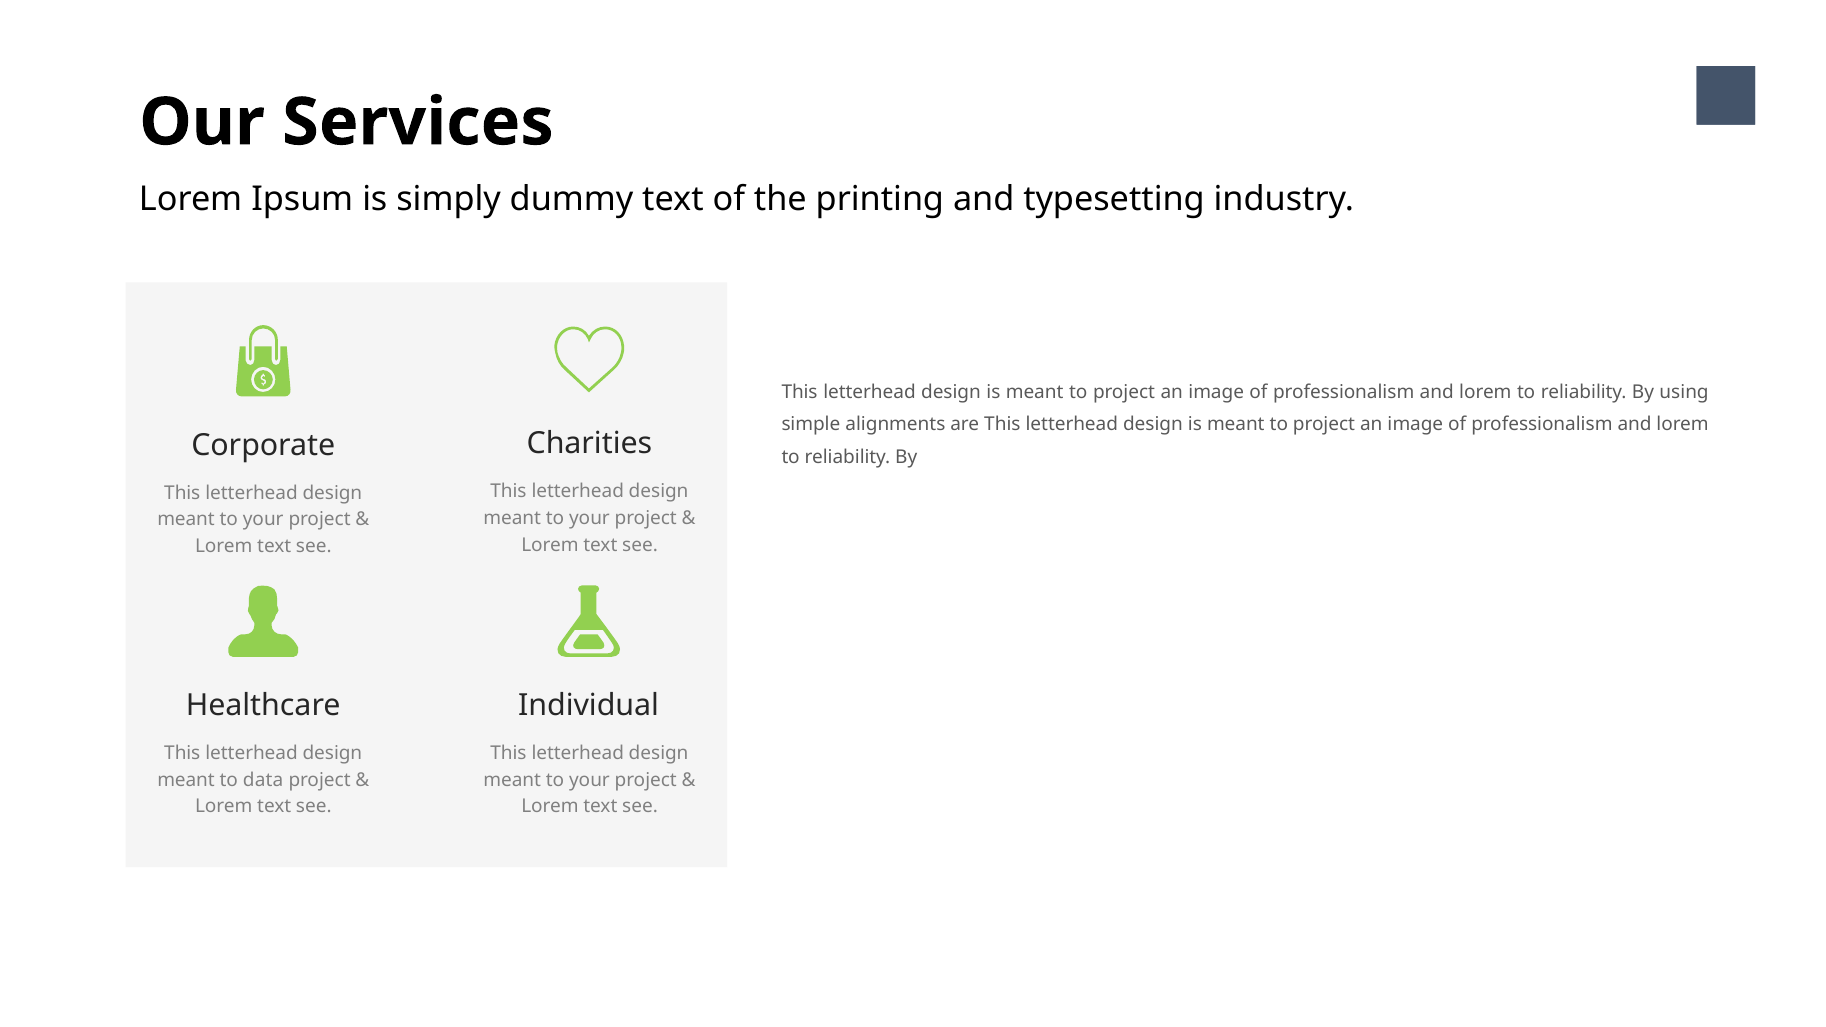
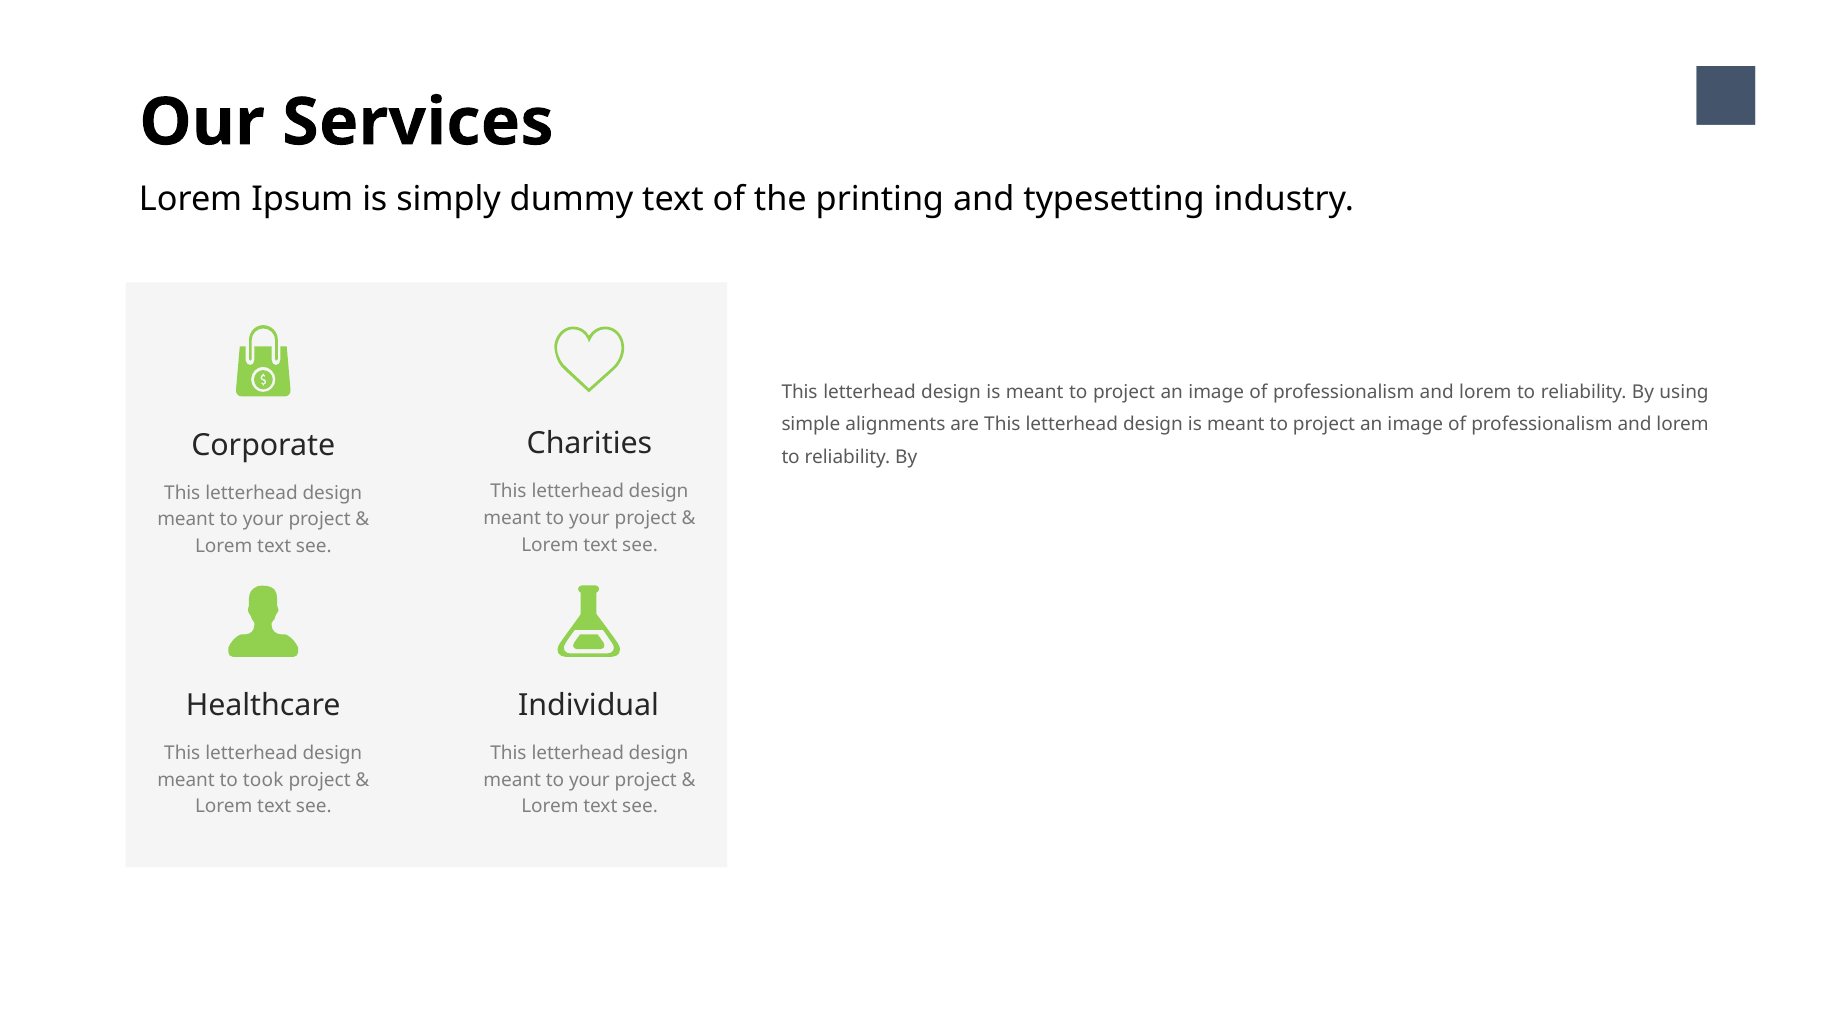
data: data -> took
